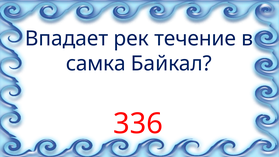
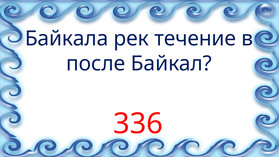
Впадает: Впадает -> Байкала
самка: самка -> после
